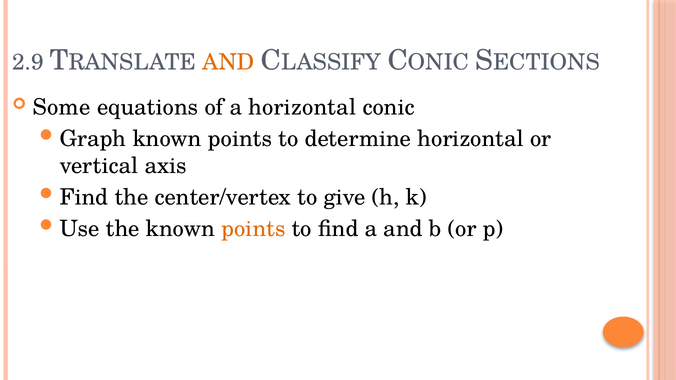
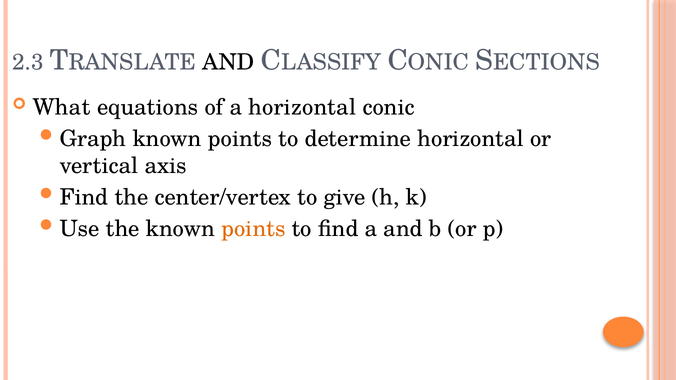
2.9: 2.9 -> 2.3
AND at (228, 62) colour: orange -> black
Some: Some -> What
